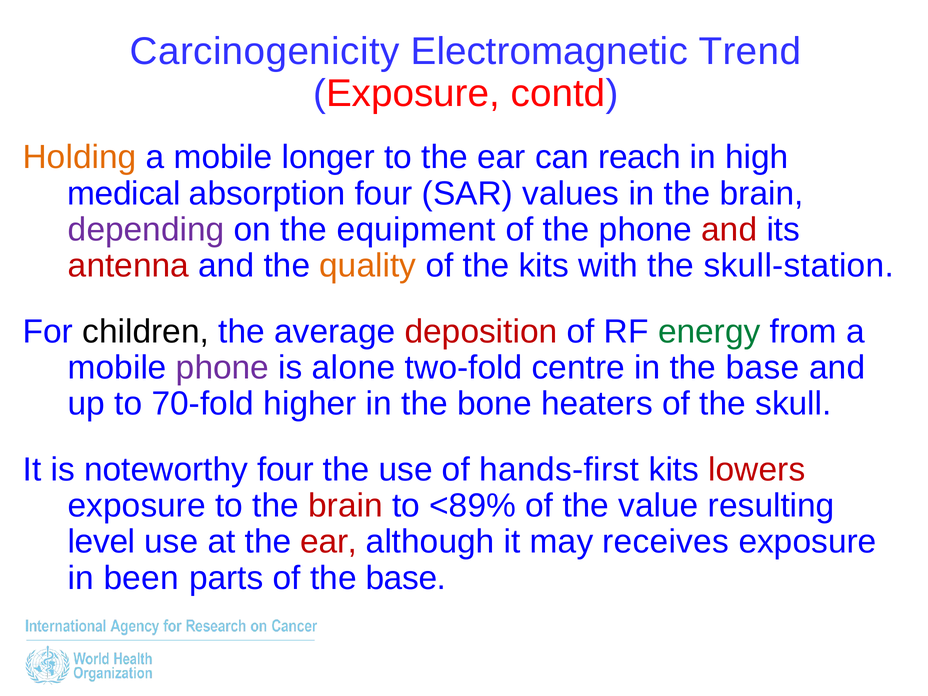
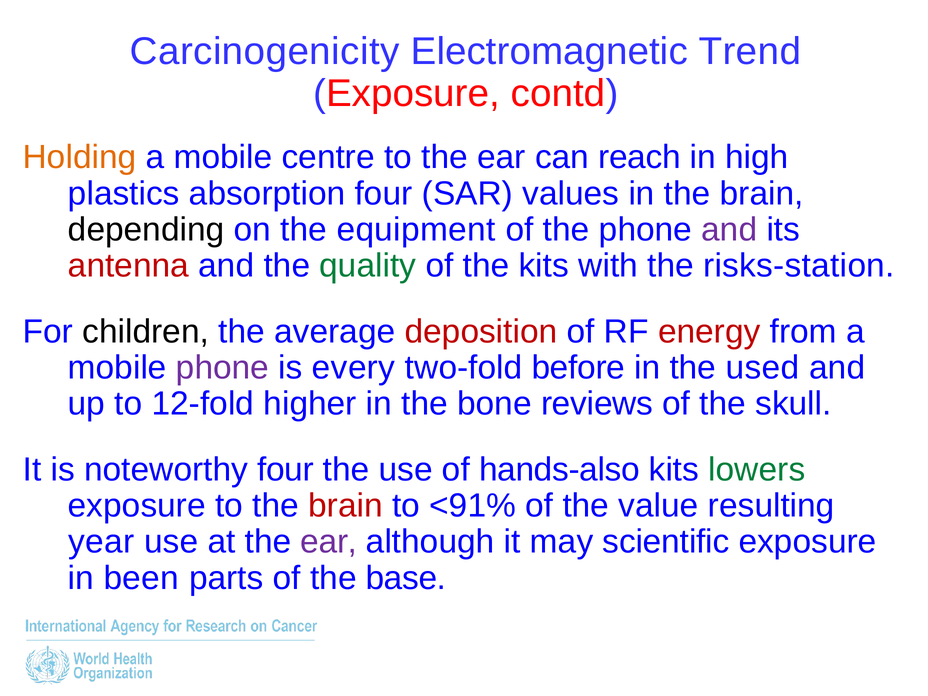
longer: longer -> centre
medical: medical -> plastics
depending colour: purple -> black
and at (729, 230) colour: red -> purple
quality colour: orange -> green
skull-station: skull-station -> risks-station
energy colour: green -> red
alone: alone -> every
centre: centre -> before
in the base: base -> used
70-fold: 70-fold -> 12-fold
heaters: heaters -> reviews
hands-first: hands-first -> hands-also
lowers colour: red -> green
<89%: <89% -> <91%
level: level -> year
ear at (329, 542) colour: red -> purple
receives: receives -> scientific
